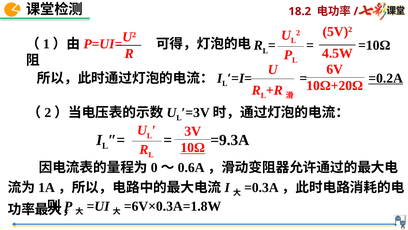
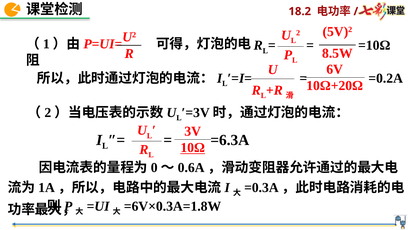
4.5W: 4.5W -> 8.5W
=0.2A underline: present -> none
=9.3A: =9.3A -> =6.3A
